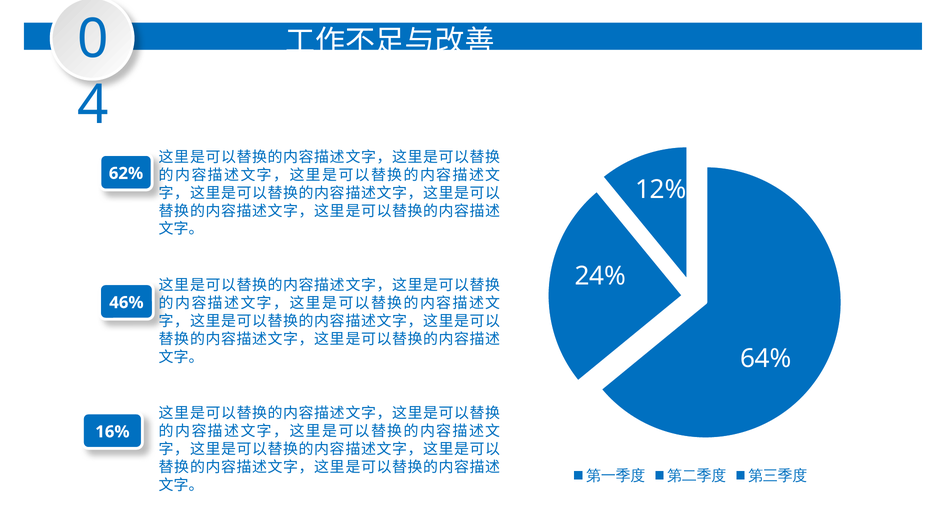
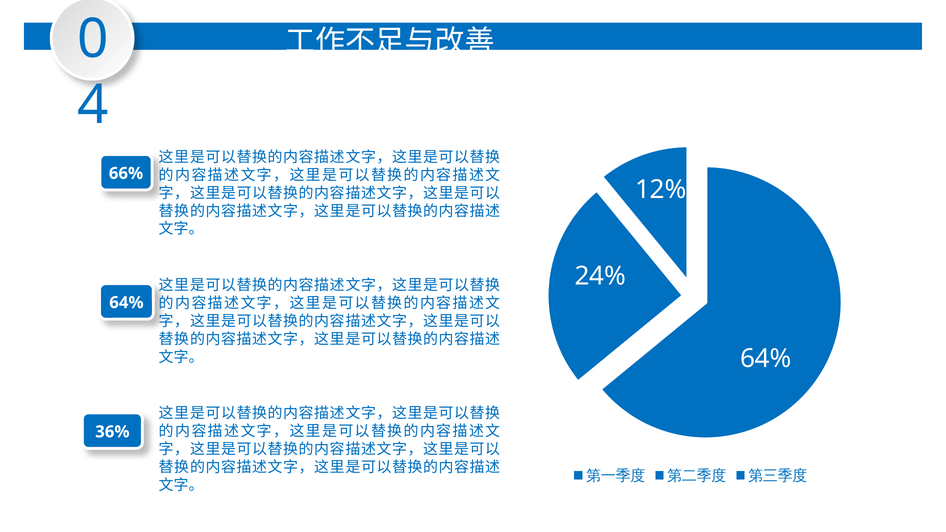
62%: 62% -> 66%
46% at (126, 303): 46% -> 64%
16%: 16% -> 36%
